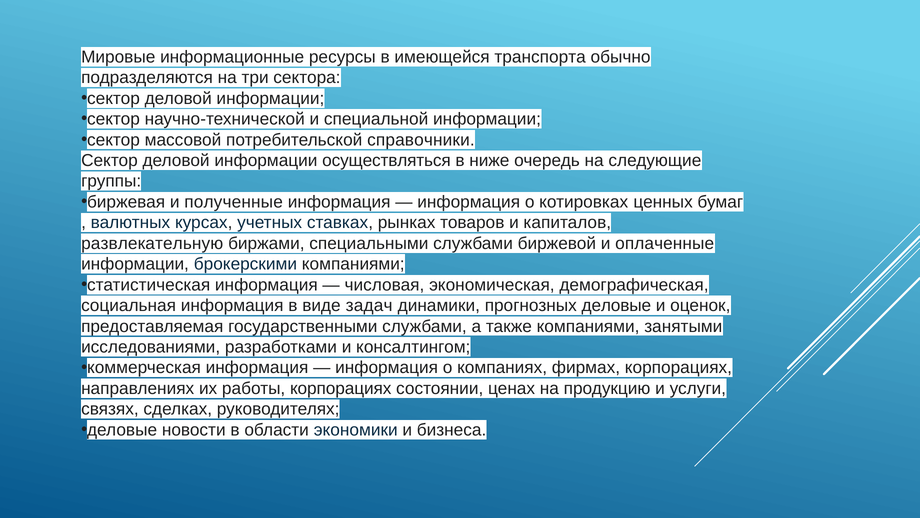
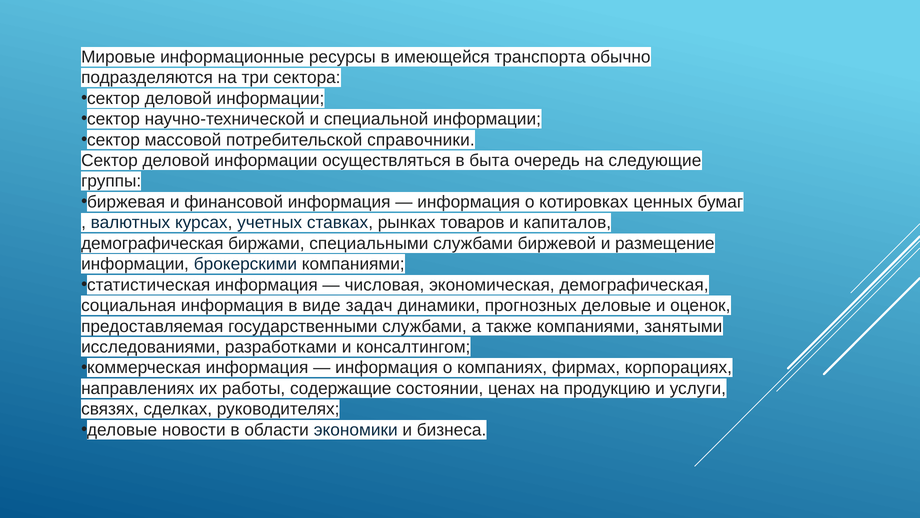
ниже: ниже -> быта
полученные: полученные -> финансовой
развлекательную at (152, 243): развлекательную -> демографическая
оплаченные: оплаченные -> размещение
работы корпорациях: корпорациях -> содержащие
